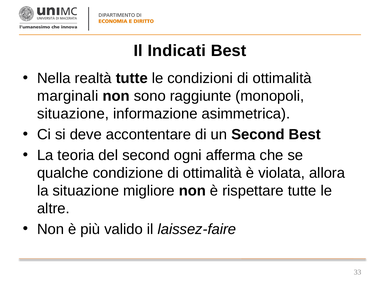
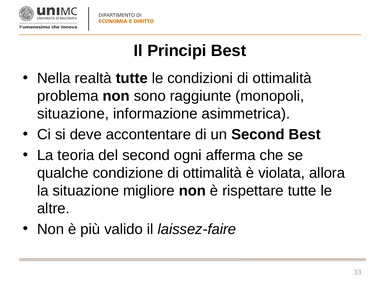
Indicati: Indicati -> Principi
marginali: marginali -> problema
